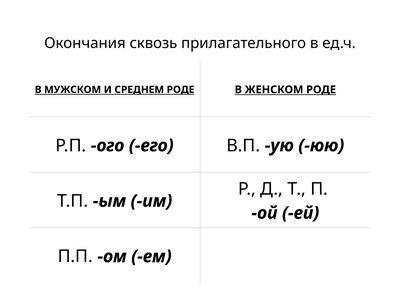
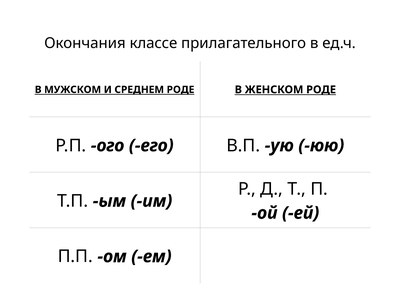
сквозь: сквозь -> классе
